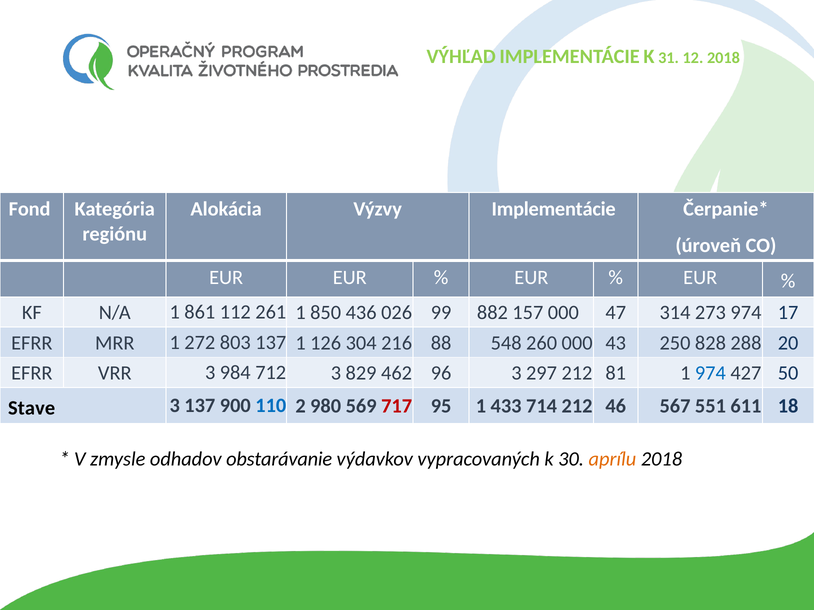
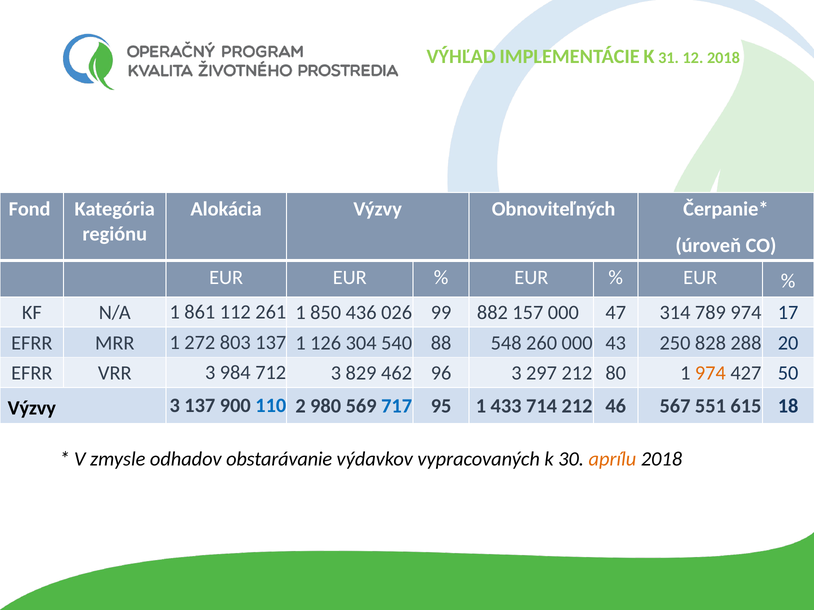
Výzvy Implementácie: Implementácie -> Obnoviteľných
273: 273 -> 789
216: 216 -> 540
81: 81 -> 80
974 at (710, 373) colour: blue -> orange
Stave at (32, 408): Stave -> Výzvy
717 colour: red -> blue
611: 611 -> 615
